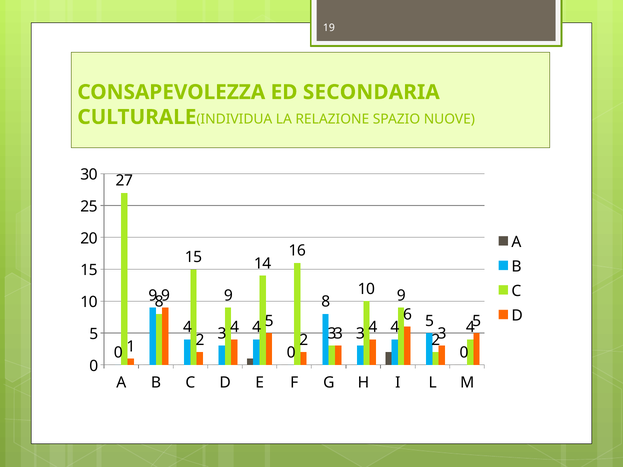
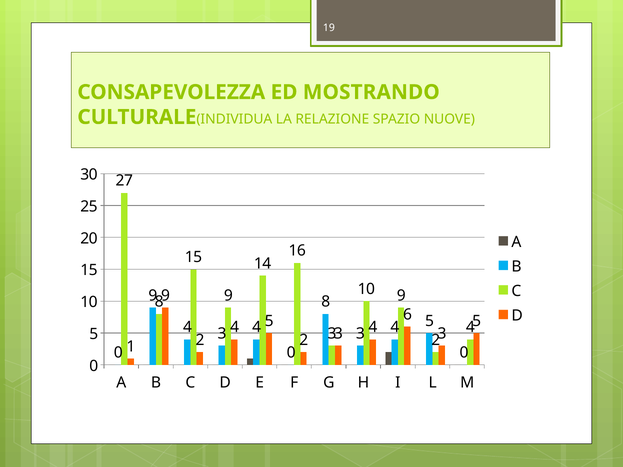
SECONDARIA: SECONDARIA -> MOSTRANDO
